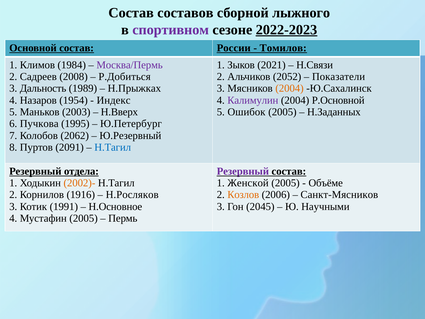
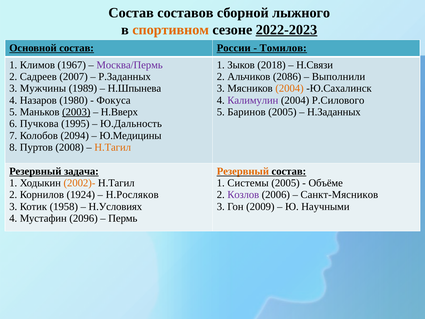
спортивном colour: purple -> orange
1984: 1984 -> 1967
2021: 2021 -> 2018
2008: 2008 -> 2007
Р.Добиться: Р.Добиться -> Р.Заданных
2052: 2052 -> 2086
Показатели: Показатели -> Выполнили
Дальность: Дальность -> Мужчины
Н.Прыжках: Н.Прыжках -> Н.Шпынева
1954: 1954 -> 1980
Индекс: Индекс -> Фокуса
Р.Основной: Р.Основной -> Р.Силового
2003 underline: none -> present
Ошибок: Ошибок -> Баринов
Ю.Петербург: Ю.Петербург -> Ю.Дальность
2062: 2062 -> 2094
Ю.Резервный: Ю.Резервный -> Ю.Медицины
2091: 2091 -> 2008
Н.Тагил at (113, 147) colour: blue -> orange
отдела: отдела -> задача
Резервный at (243, 171) colour: purple -> orange
Женской: Женской -> Системы
1916: 1916 -> 1924
Козлов colour: orange -> purple
1991: 1991 -> 1958
Н.Основное: Н.Основное -> Н.Условиях
2045: 2045 -> 2009
Мустафин 2005: 2005 -> 2096
